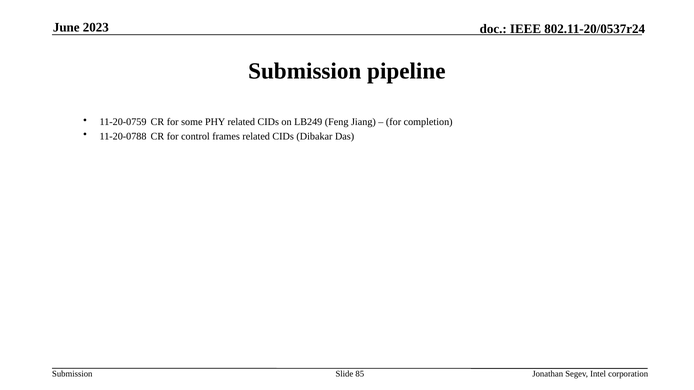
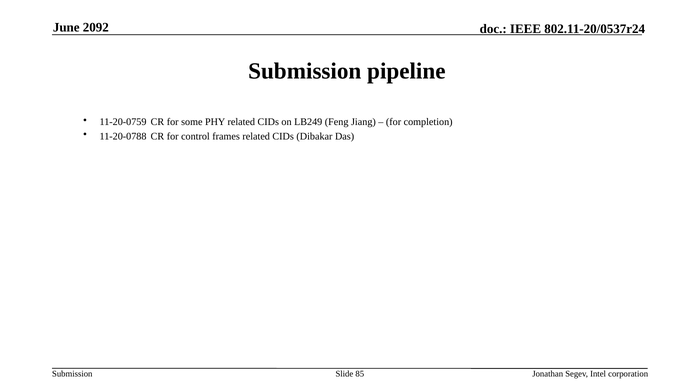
2023: 2023 -> 2092
